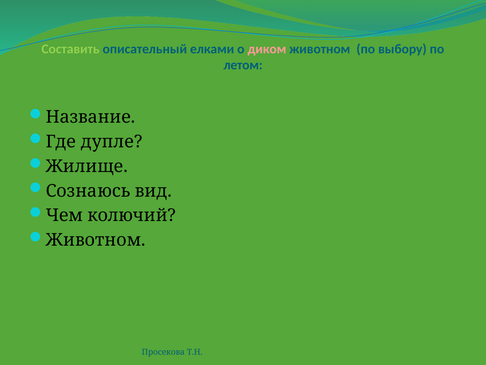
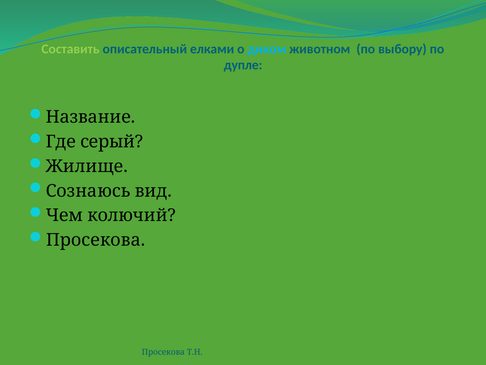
диком colour: pink -> light blue
летом: летом -> дупле
дупле: дупле -> серый
Животном at (96, 240): Животном -> Просекова
